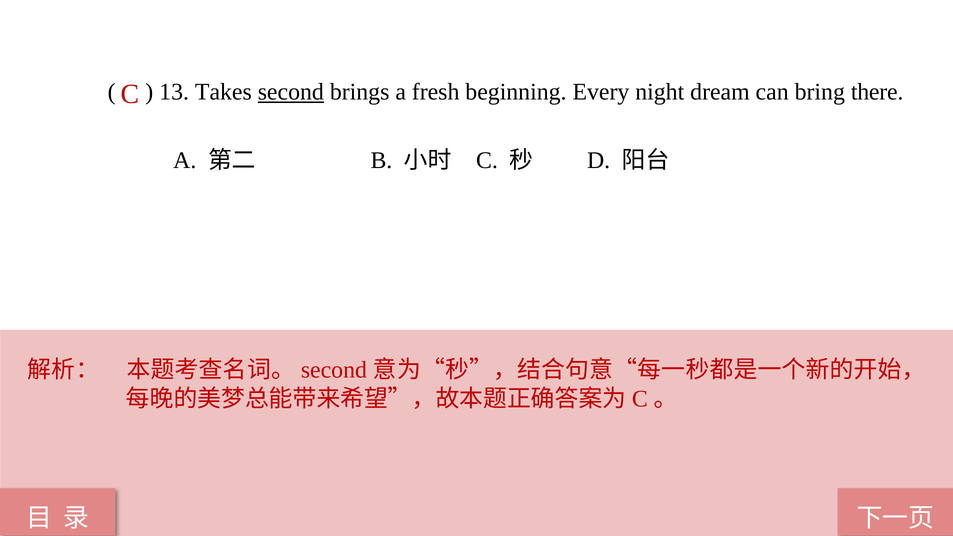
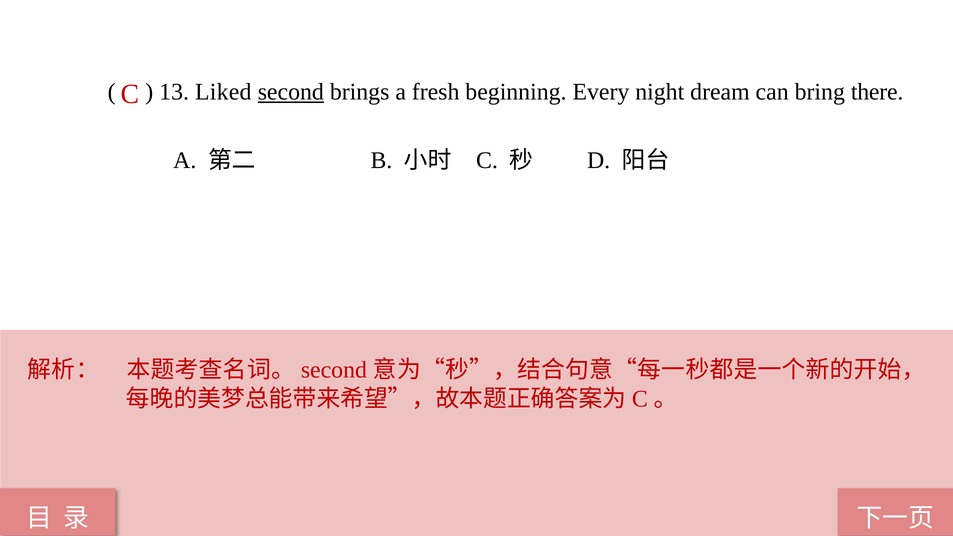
Takes: Takes -> Liked
